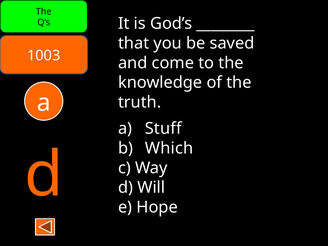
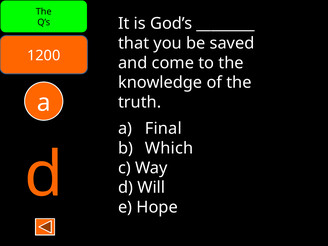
1003: 1003 -> 1200
Stuff: Stuff -> Final
